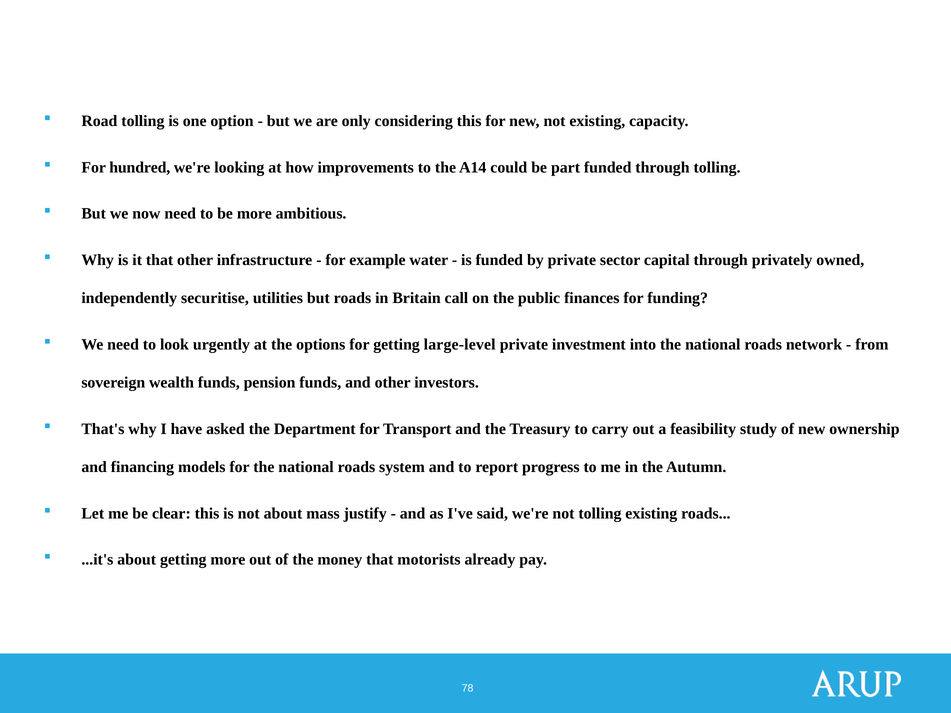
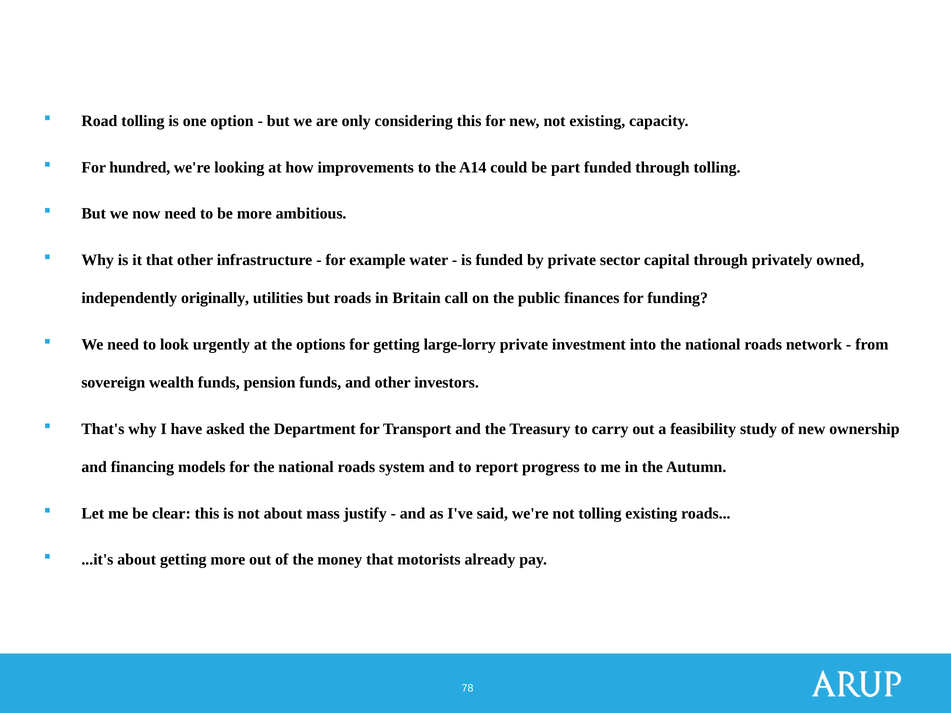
securitise: securitise -> originally
large-level: large-level -> large-lorry
